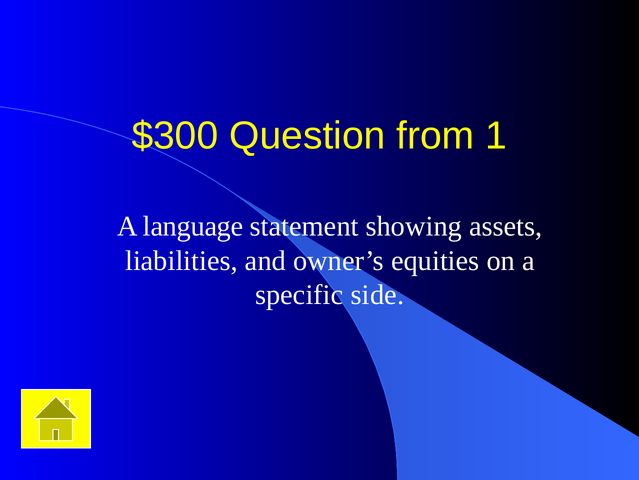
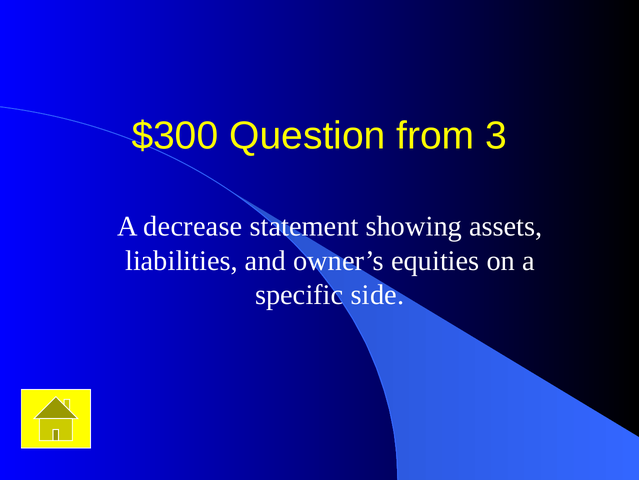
1: 1 -> 3
language: language -> decrease
